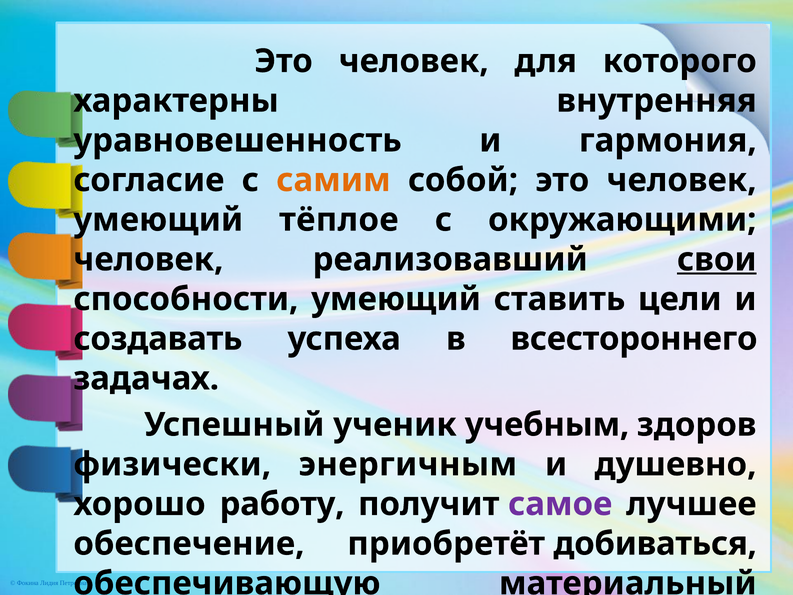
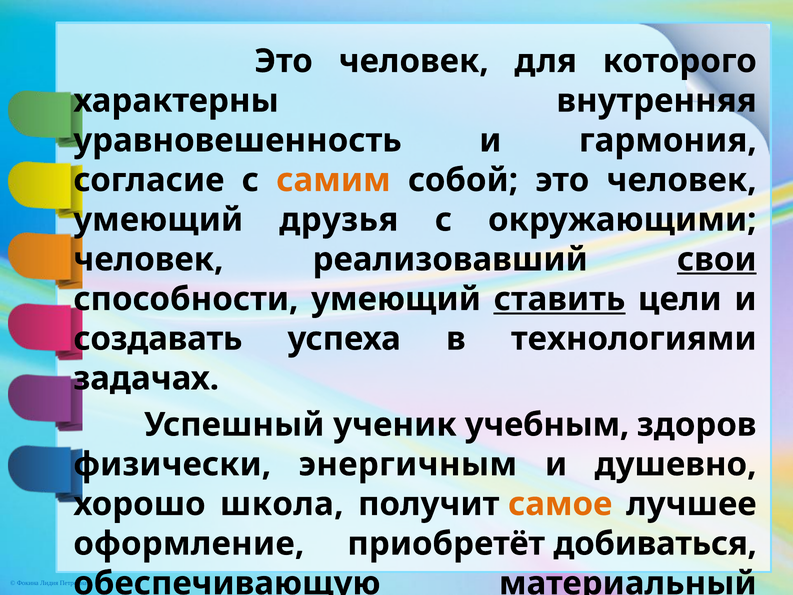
тёплое: тёплое -> друзья
ставить underline: none -> present
всестороннего: всестороннего -> технологиями
работу: работу -> школа
самое colour: purple -> orange
обеспечение: обеспечение -> оформление
